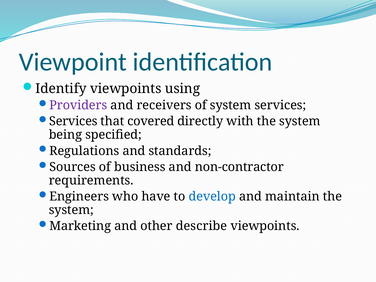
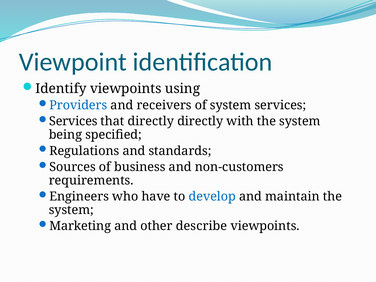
Providers colour: purple -> blue
that covered: covered -> directly
non-contractor: non-contractor -> non-customers
